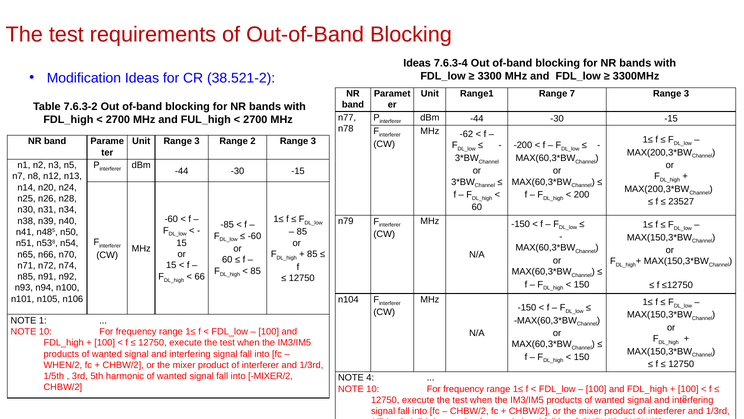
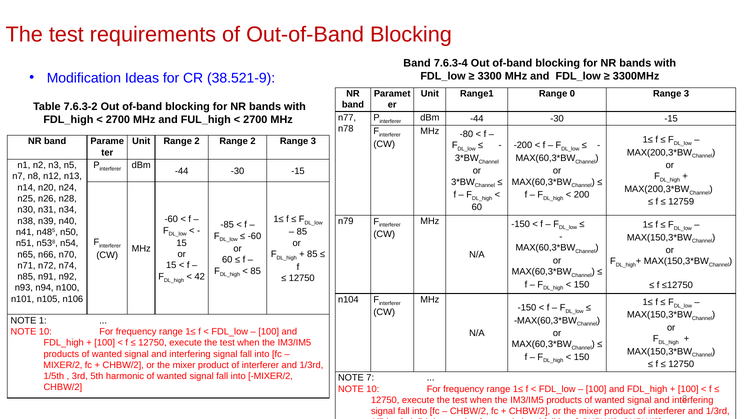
Ideas at (417, 63): Ideas -> Band
38.521-2: 38.521-2 -> 38.521-9
7: 7 -> 0
-62: -62 -> -80
Unit Range 3: 3 -> 2
23527: 23527 -> 12759
66: 66 -> 42
WHEN/2 at (63, 365): WHEN/2 -> MIXER/2
4: 4 -> 7
